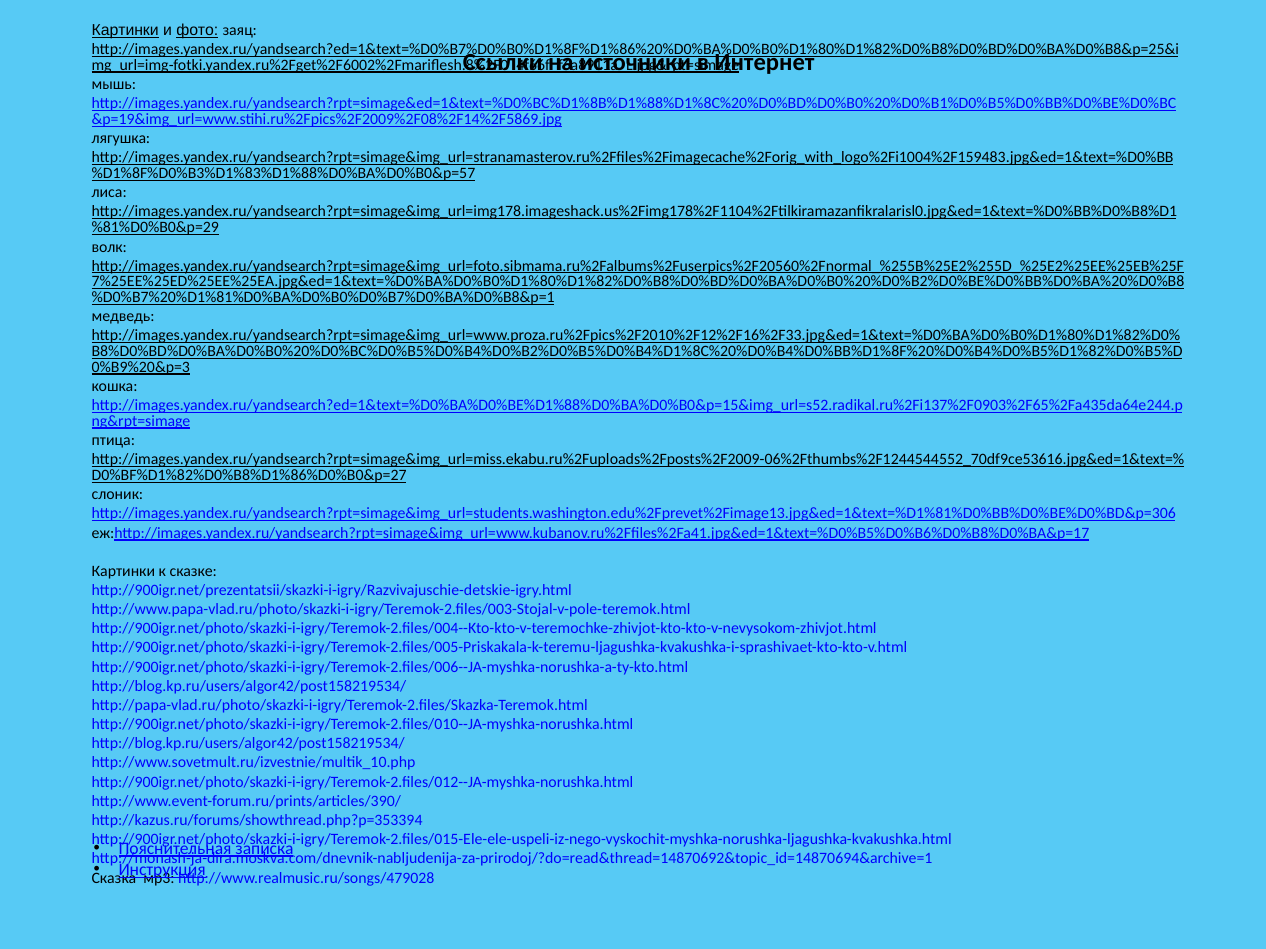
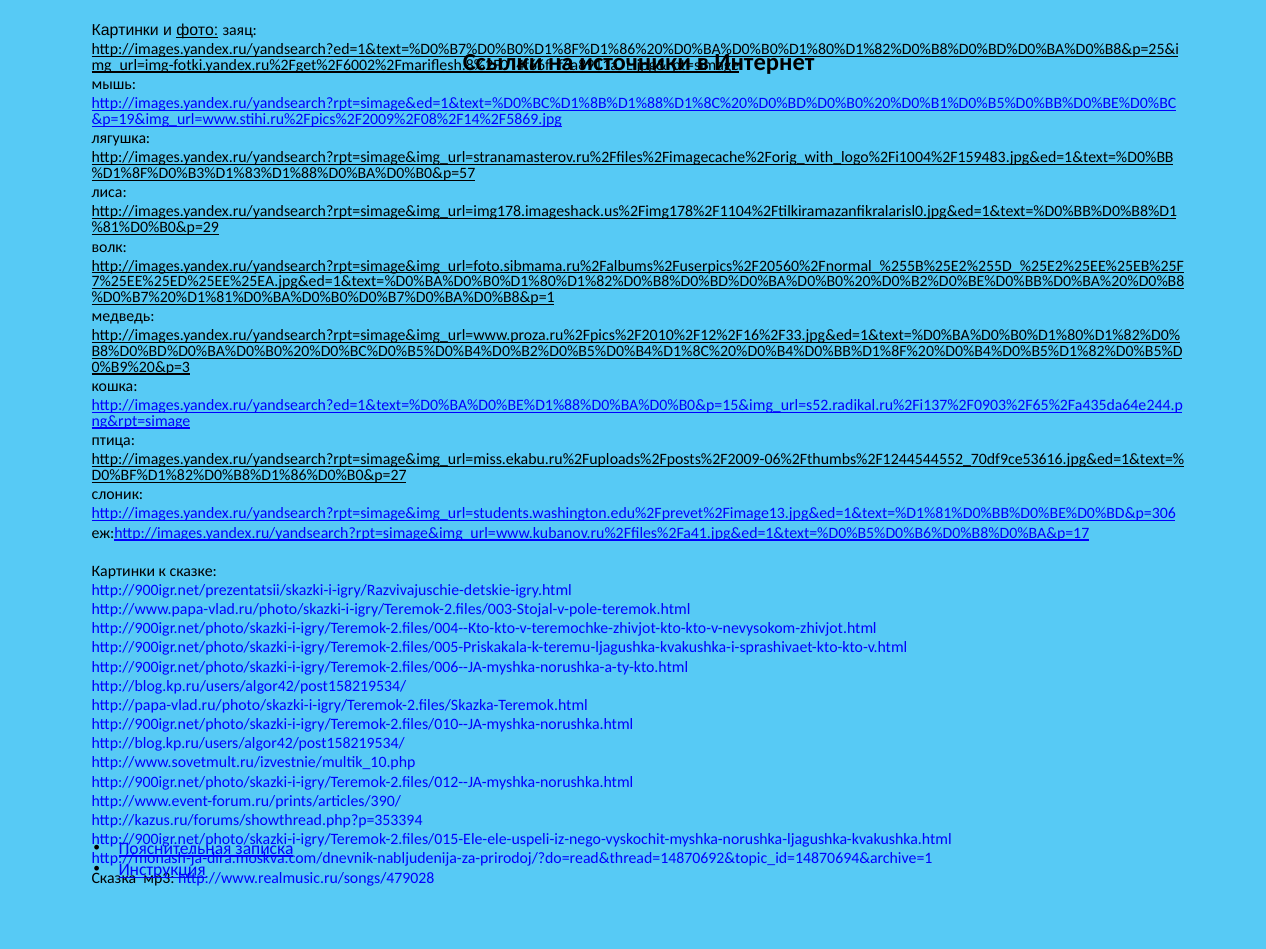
Картинки at (125, 31) underline: present -> none
